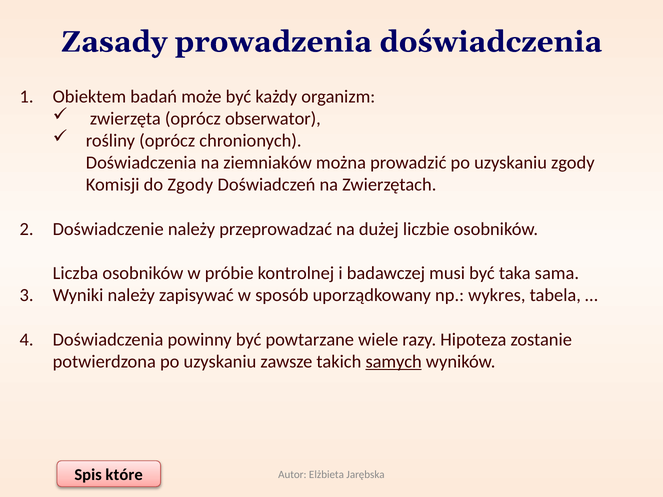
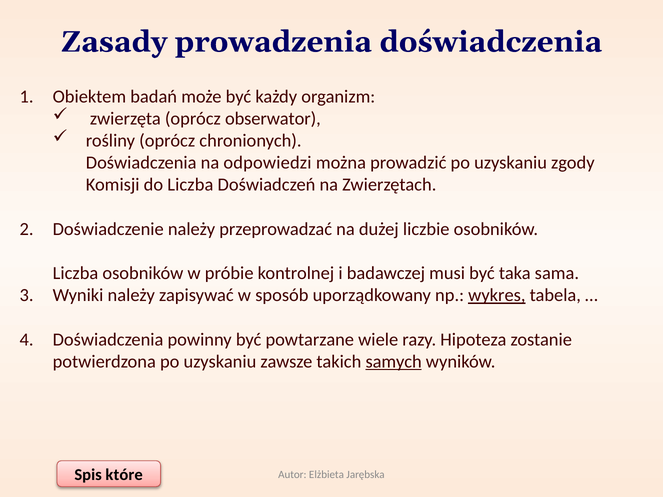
ziemniaków: ziemniaków -> odpowiedzi
do Zgody: Zgody -> Liczba
wykres underline: none -> present
